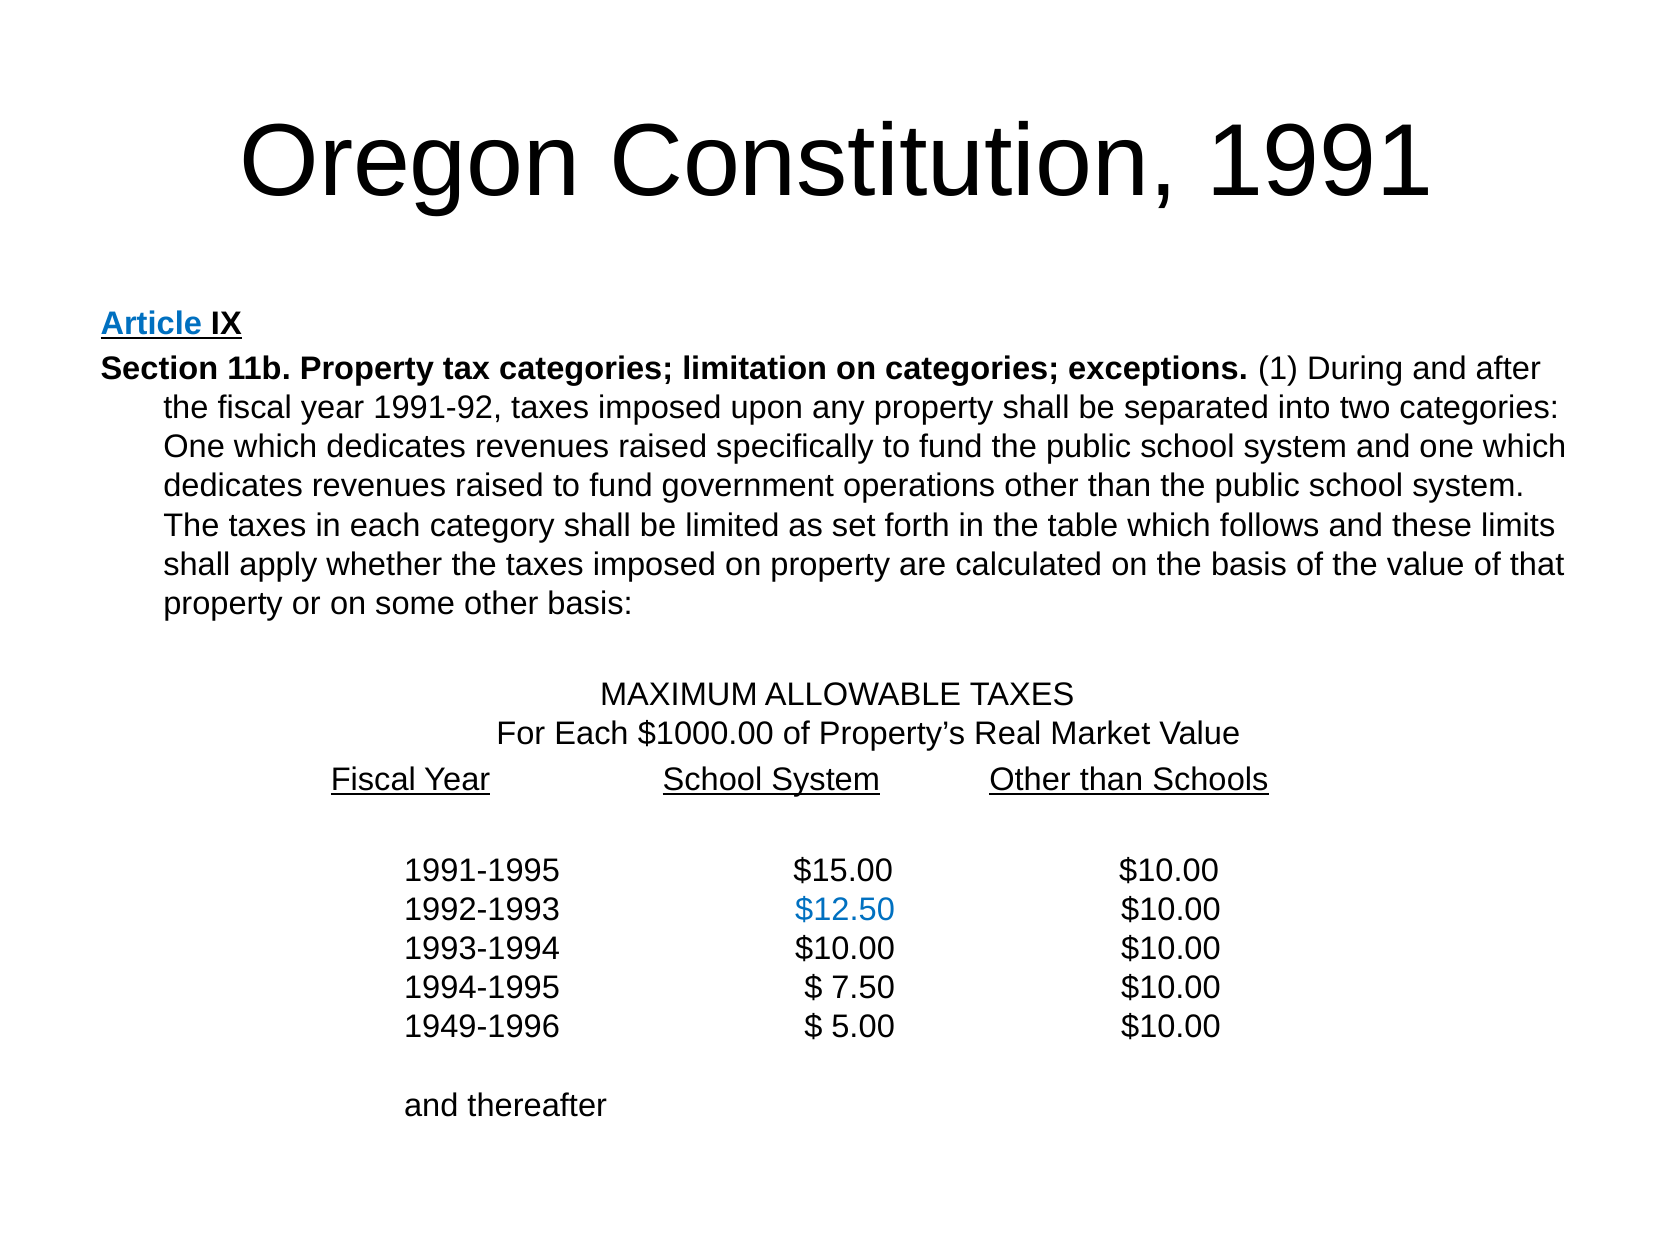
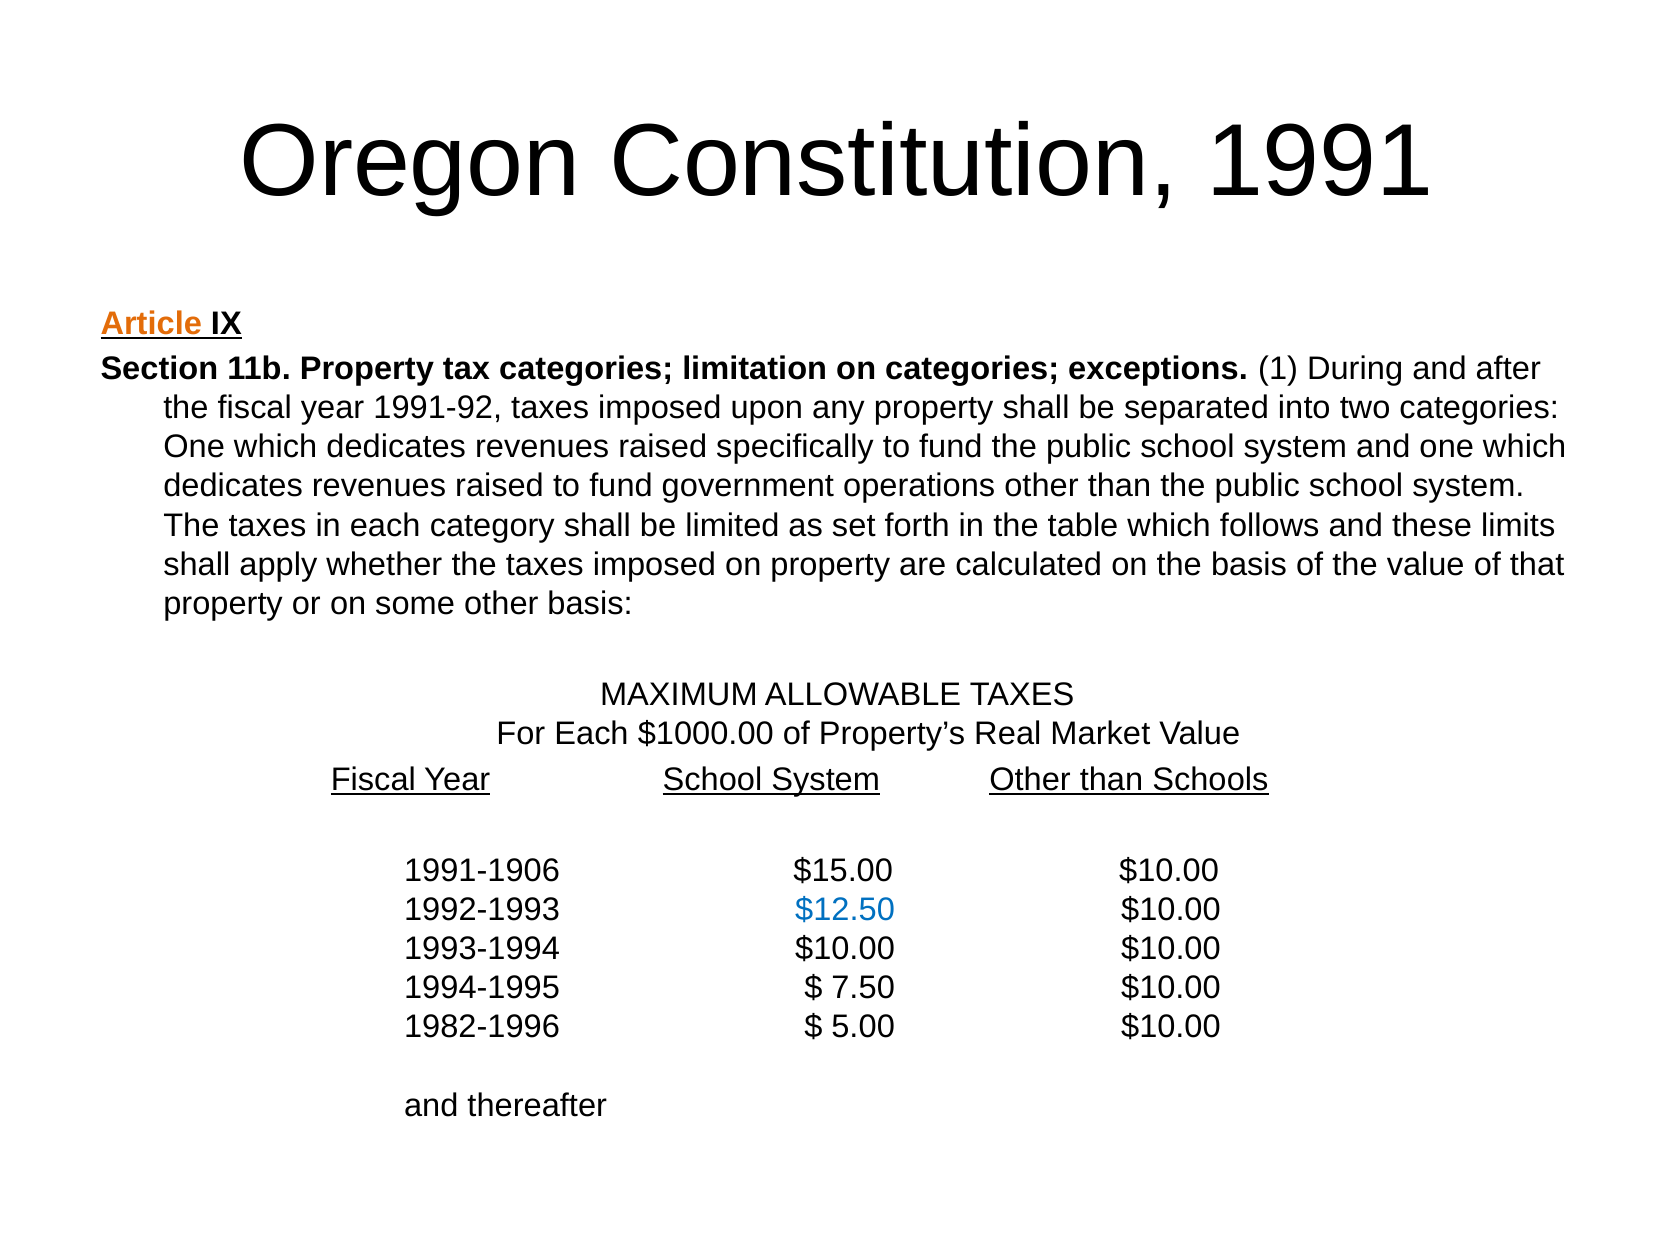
Article colour: blue -> orange
1991-1995: 1991-1995 -> 1991-1906
1949-1996: 1949-1996 -> 1982-1996
